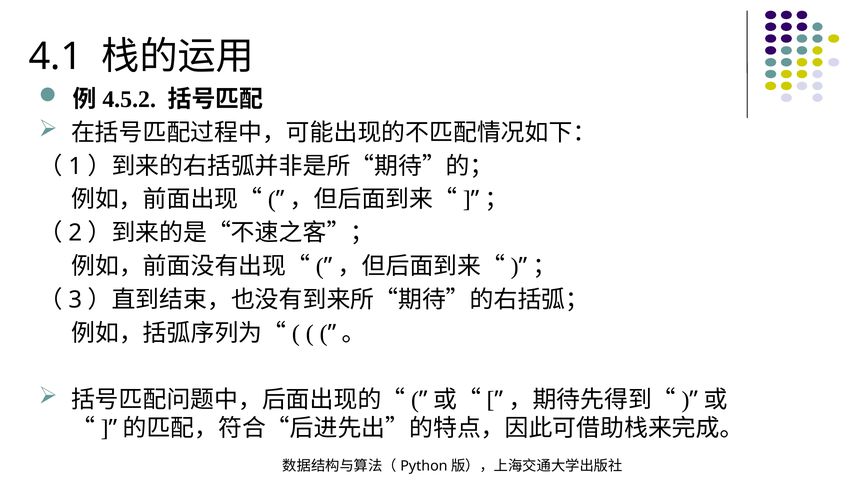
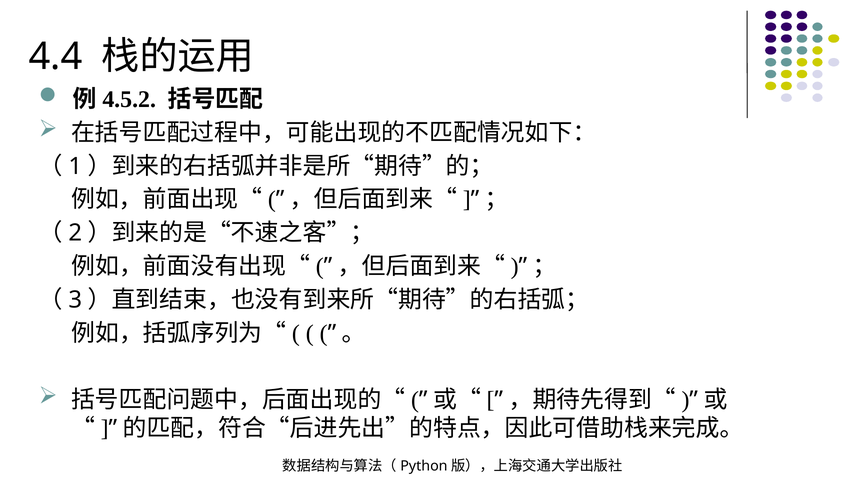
4.1: 4.1 -> 4.4
